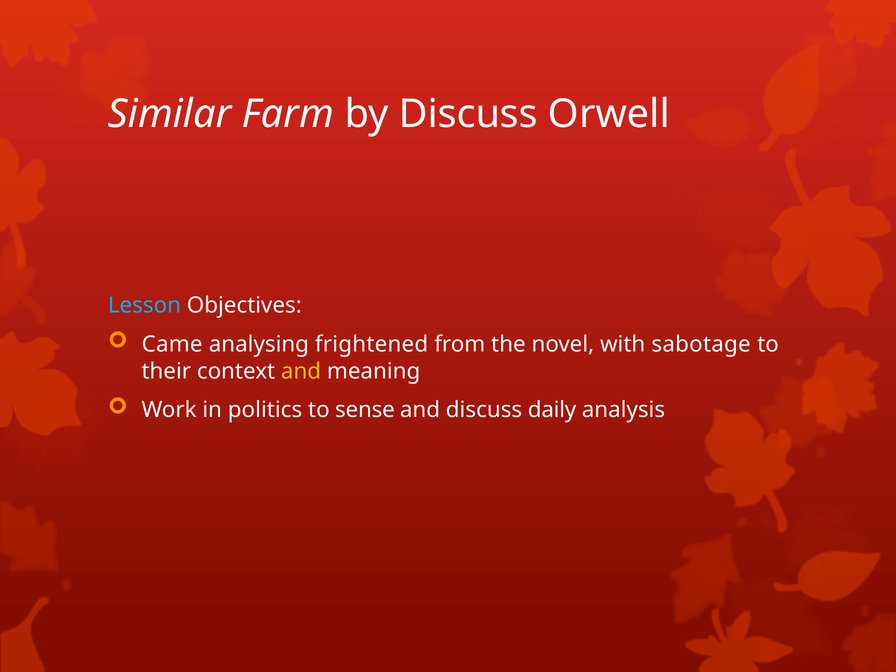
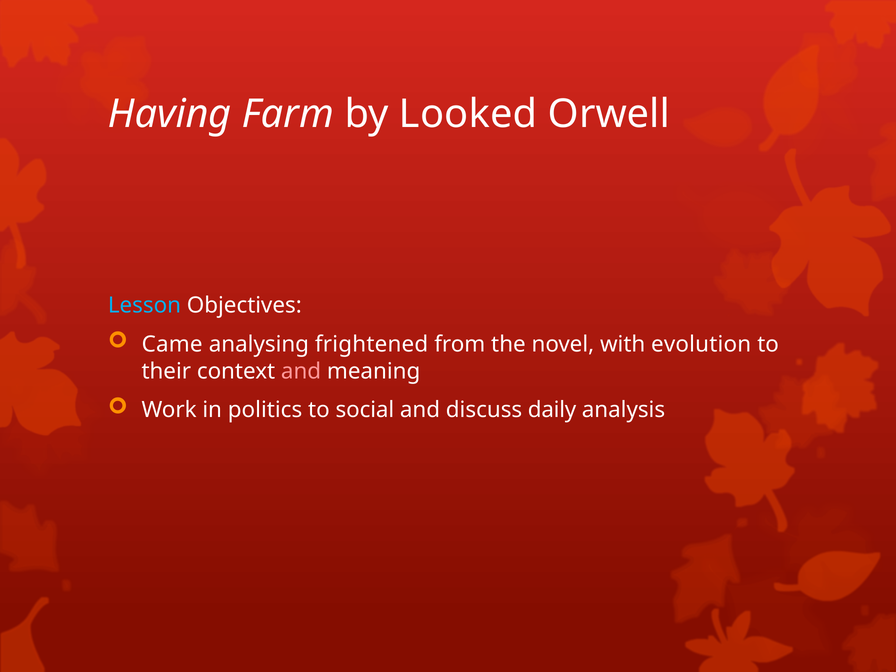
Similar: Similar -> Having
by Discuss: Discuss -> Looked
sabotage: sabotage -> evolution
and at (301, 371) colour: yellow -> pink
sense: sense -> social
